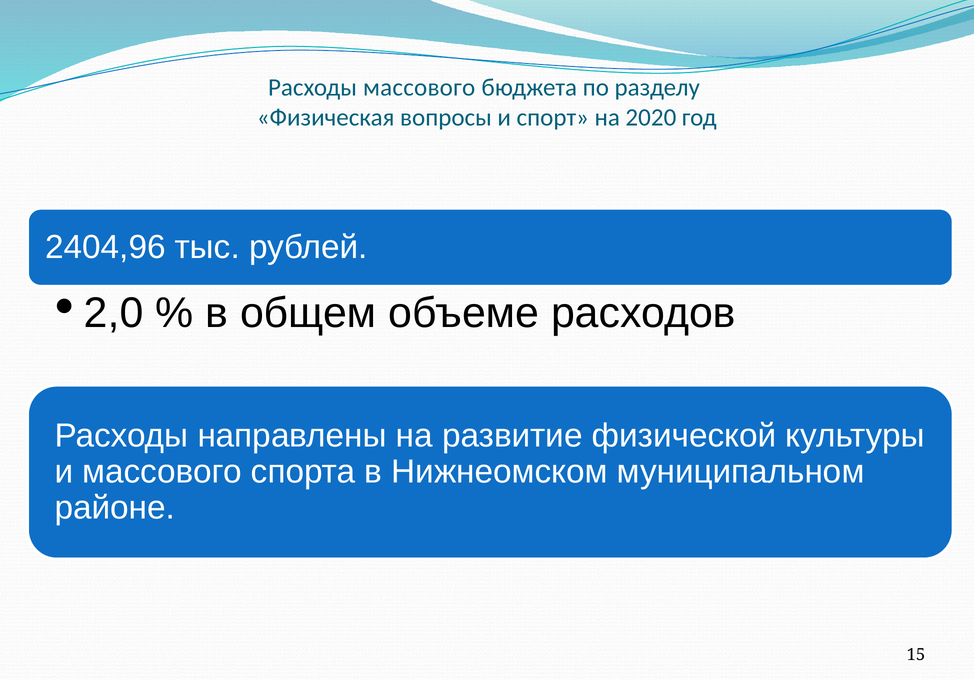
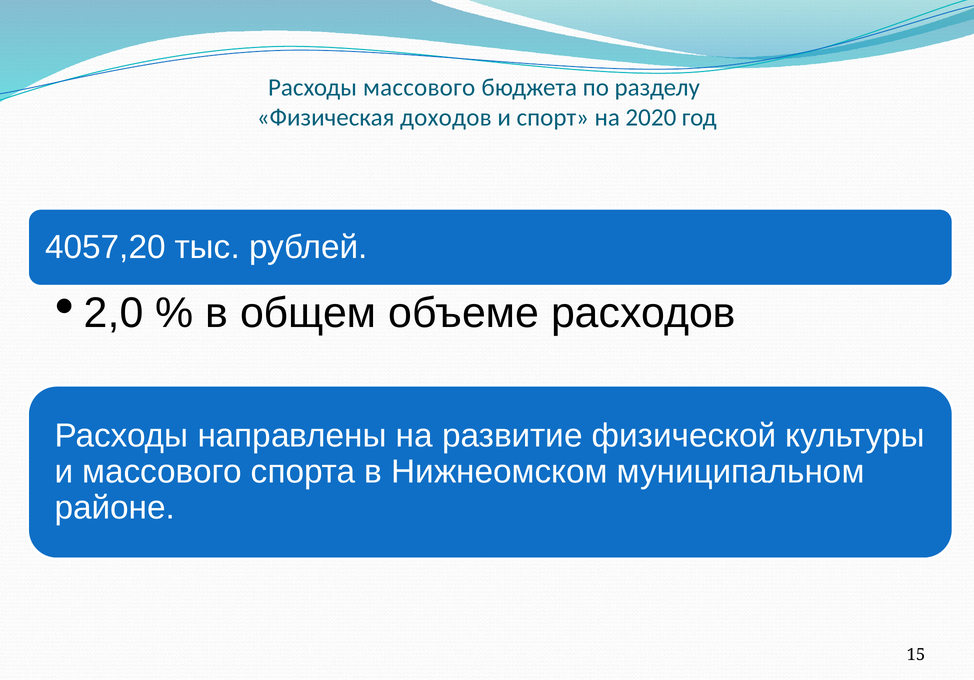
вопросы: вопросы -> доходов
2404,96: 2404,96 -> 4057,20
